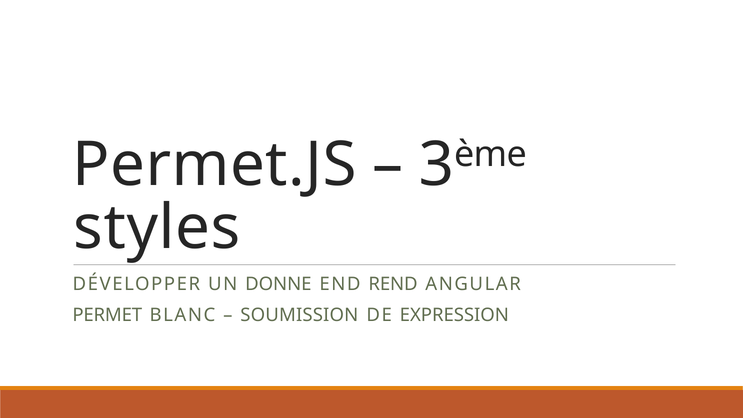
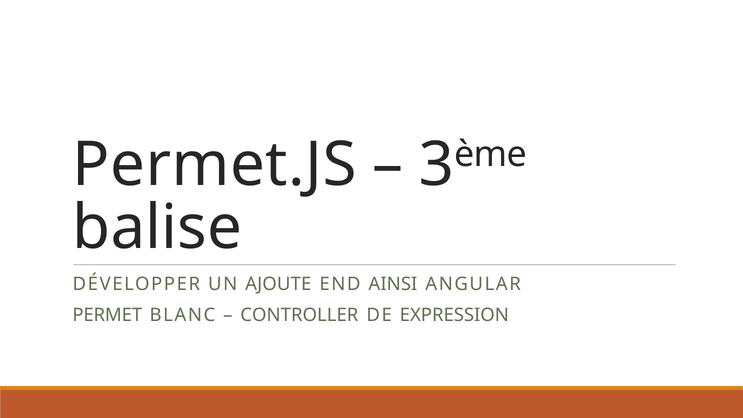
styles: styles -> balise
DONNE: DONNE -> AJOUTE
REND: REND -> AINSI
SOUMISSION: SOUMISSION -> CONTROLLER
